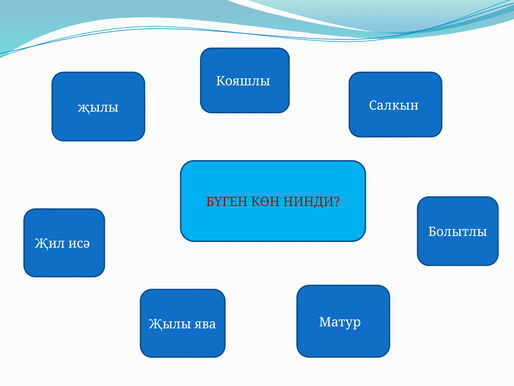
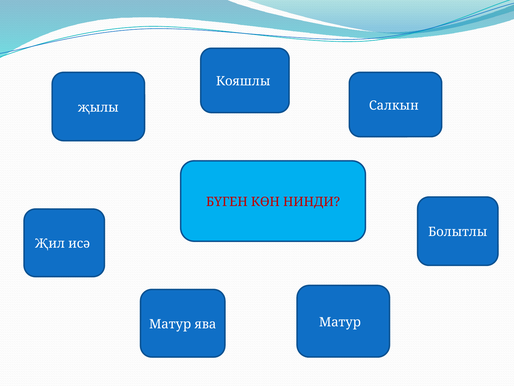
Җылы at (170, 324): Җылы -> Матур
